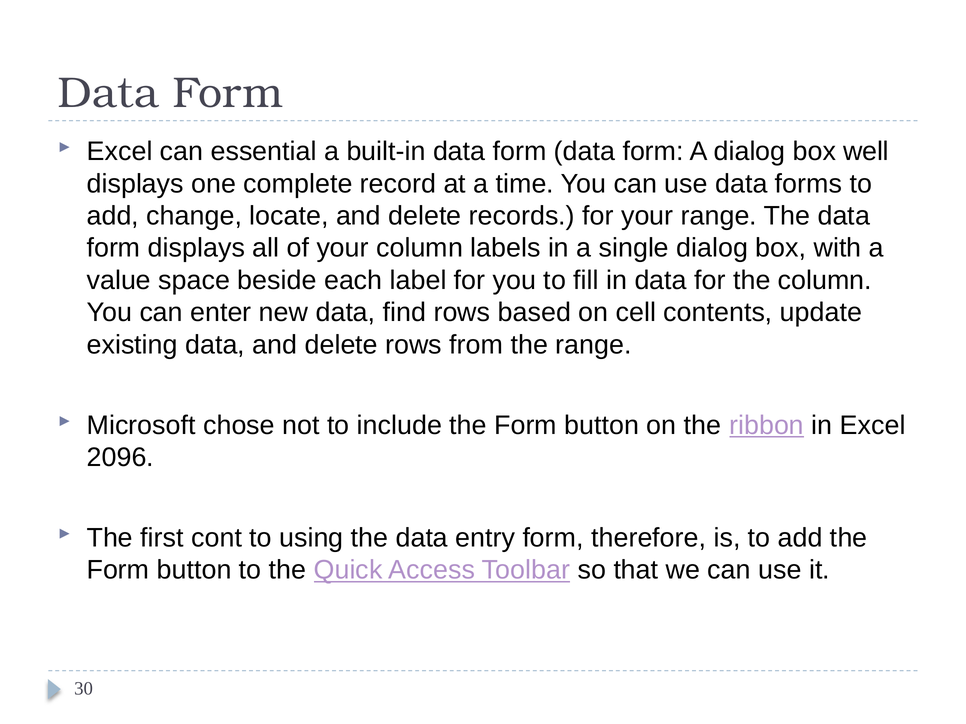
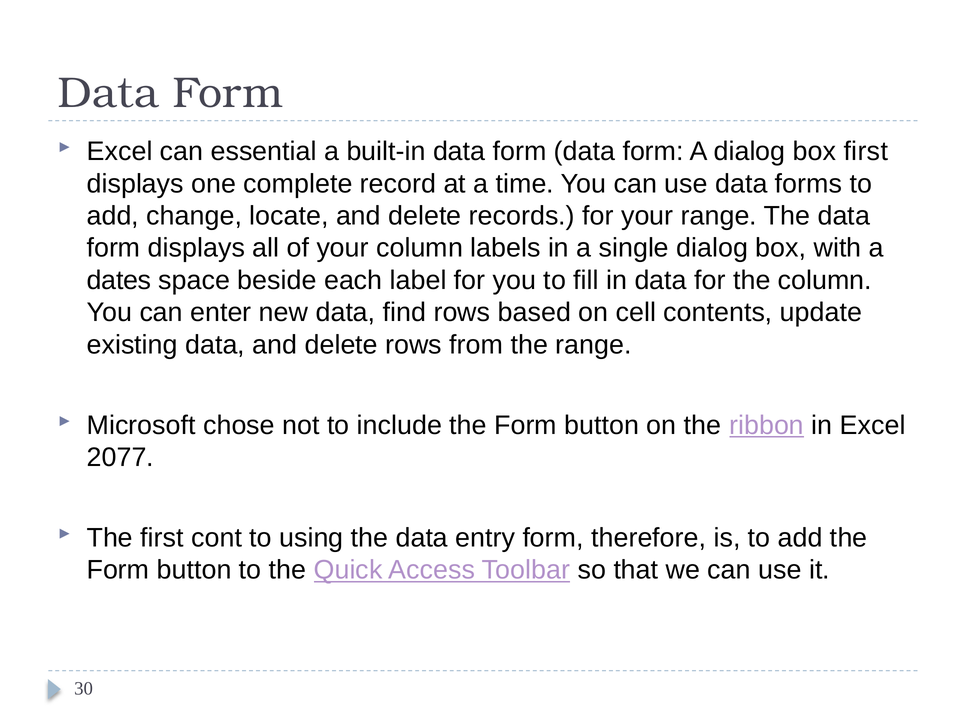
box well: well -> first
value: value -> dates
2096: 2096 -> 2077
